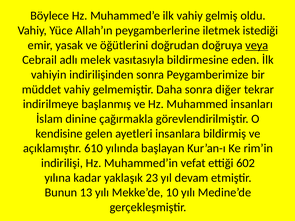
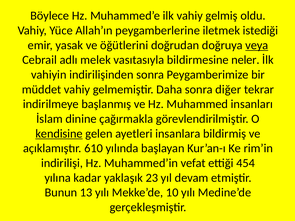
eden: eden -> neler
kendisine underline: none -> present
602: 602 -> 454
